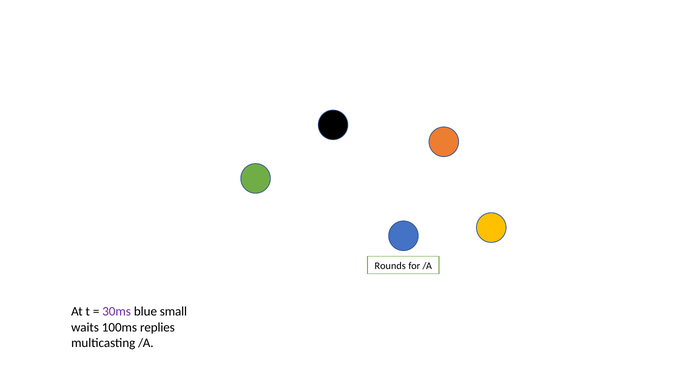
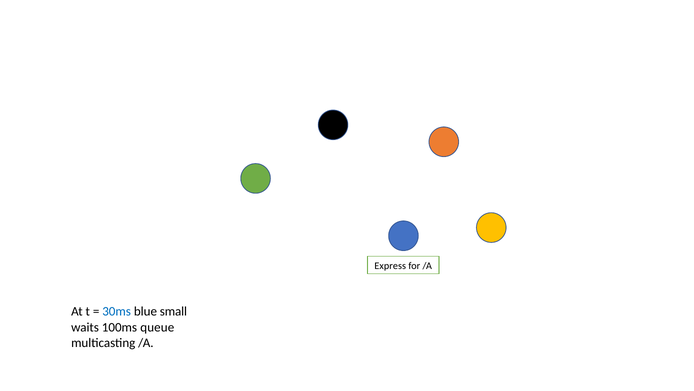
Rounds: Rounds -> Express
30ms colour: purple -> blue
replies: replies -> queue
